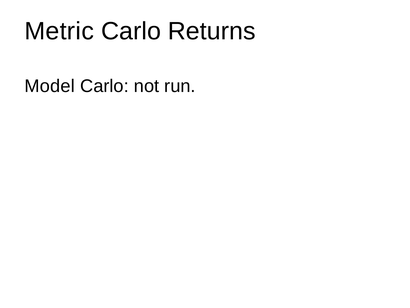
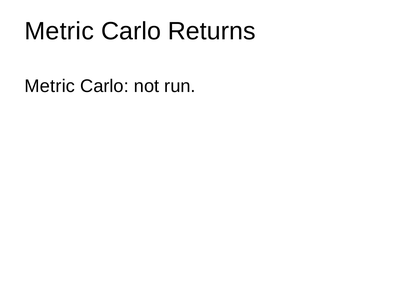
Model at (50, 86): Model -> Metric
